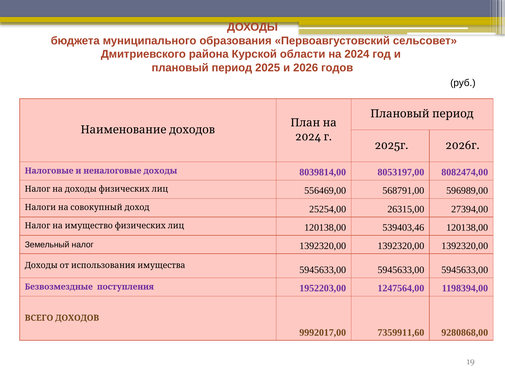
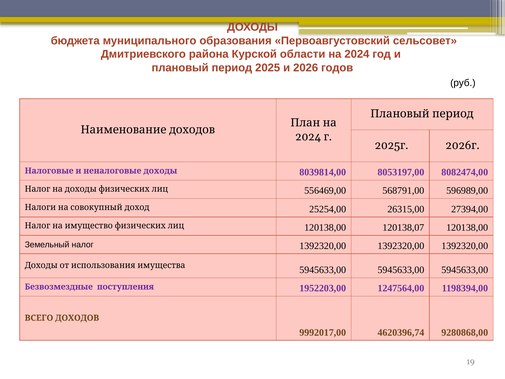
539403,46: 539403,46 -> 120138,07
7359911,60: 7359911,60 -> 4620396,74
